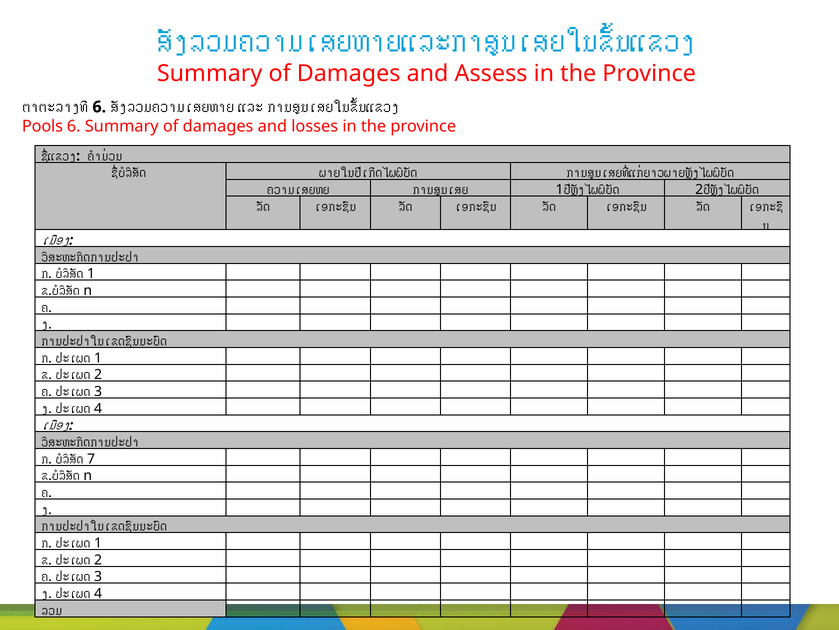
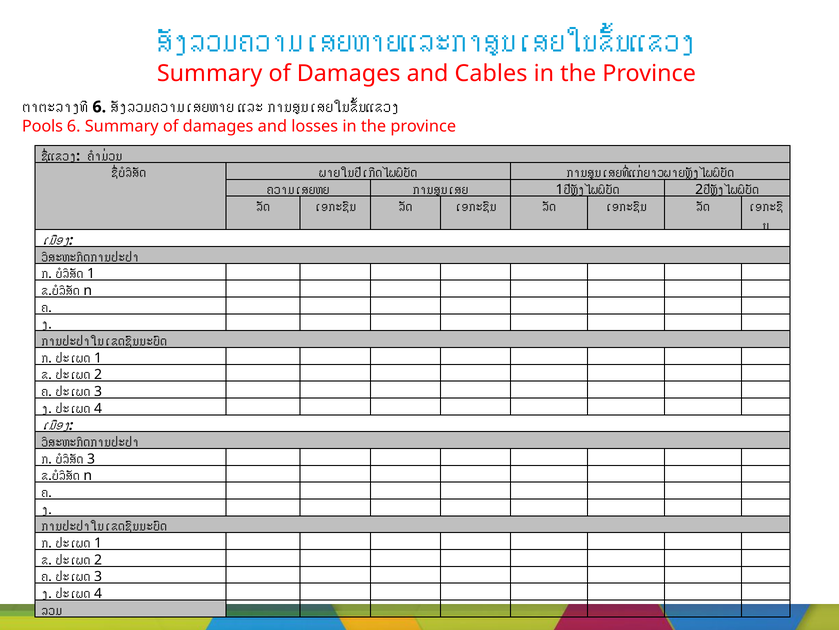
Assess: Assess -> Cables
7 at (91, 458): 7 -> 3
